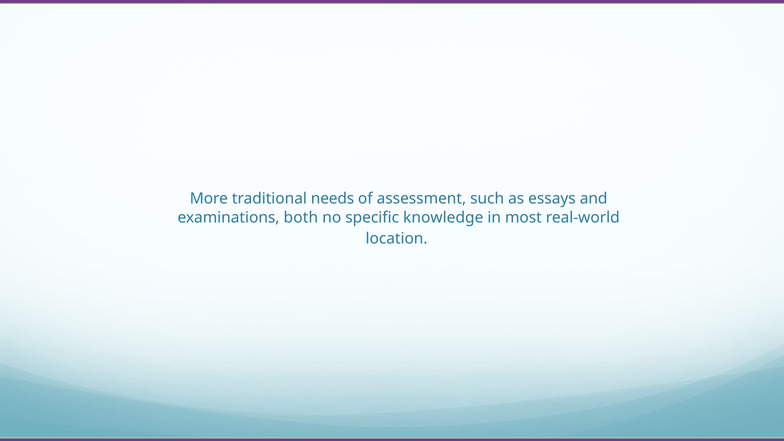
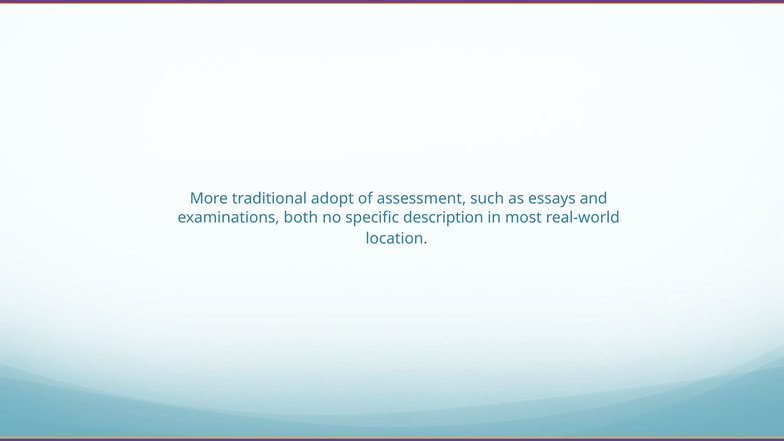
needs: needs -> adopt
knowledge: knowledge -> description
